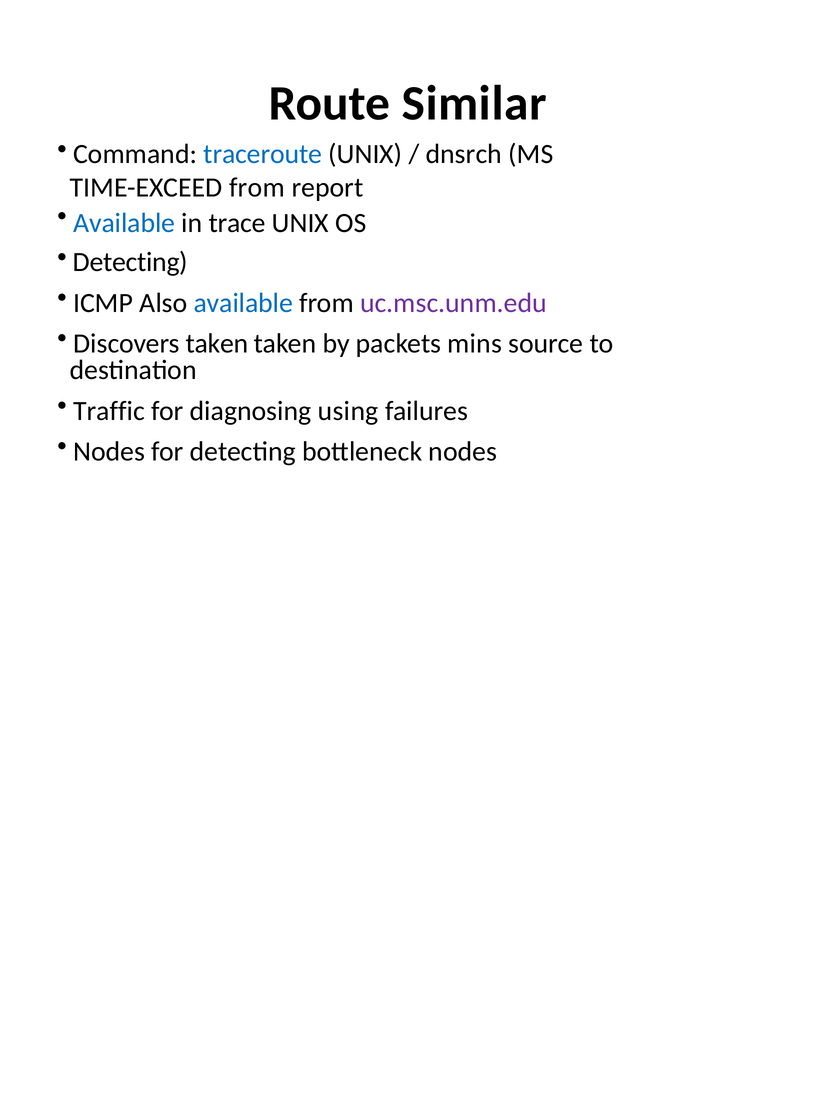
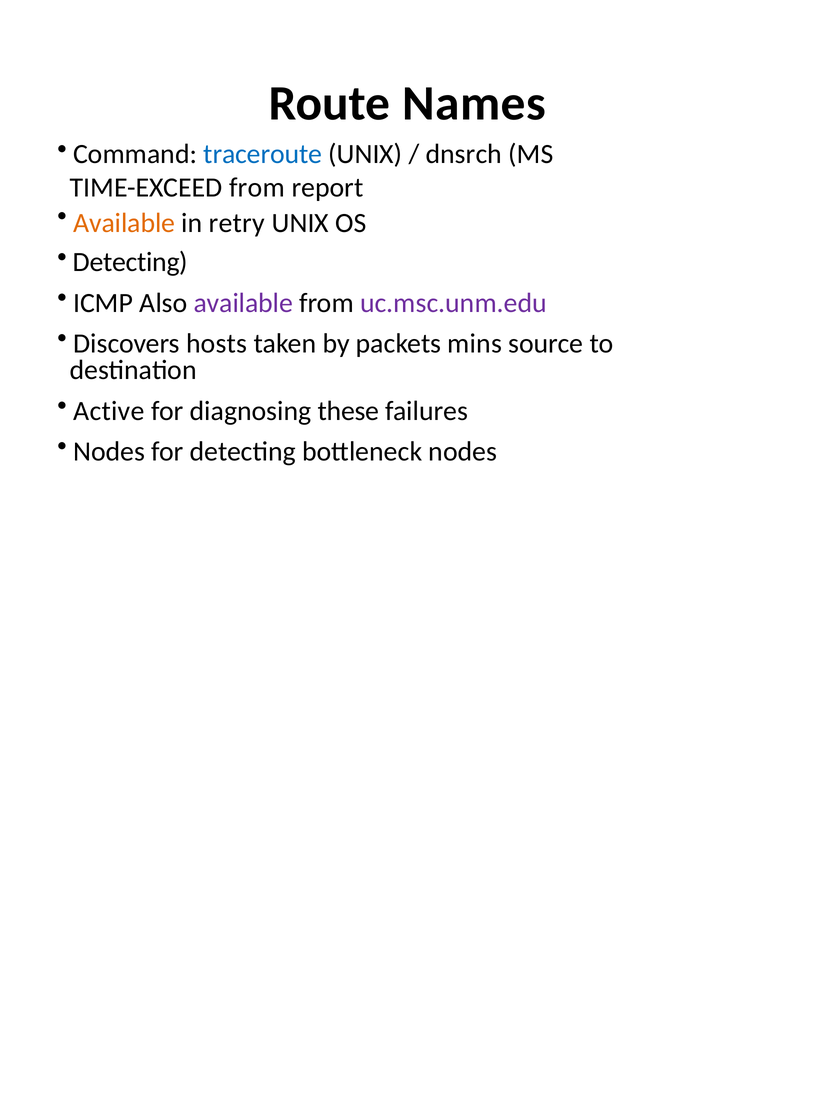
Similar: Similar -> Names
Available at (124, 223) colour: blue -> orange
trace: trace -> retry
available at (243, 303) colour: blue -> purple
Discovers taken: taken -> hosts
Traffic: Traffic -> Active
using: using -> these
